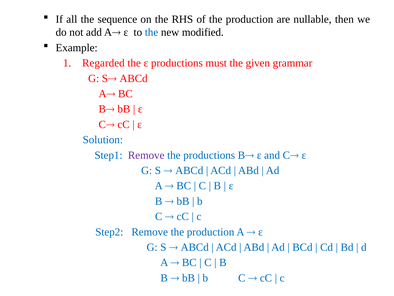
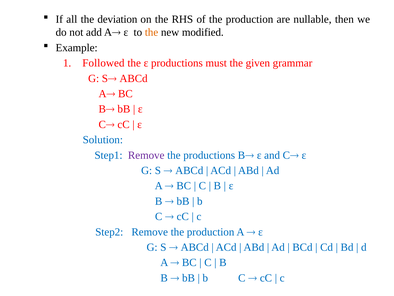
sequence: sequence -> deviation
the at (152, 32) colour: blue -> orange
Regarded: Regarded -> Followed
